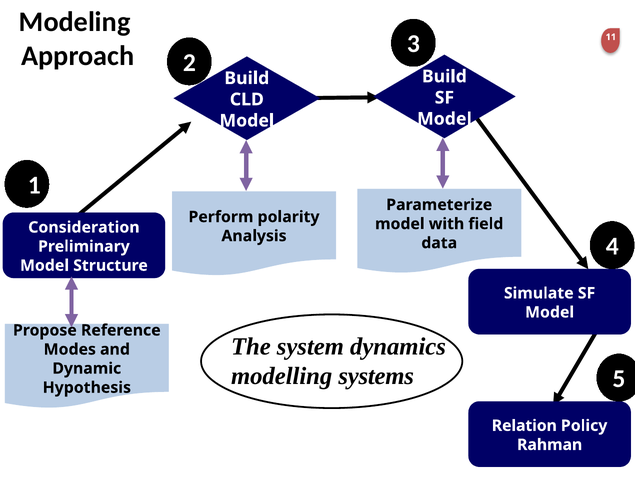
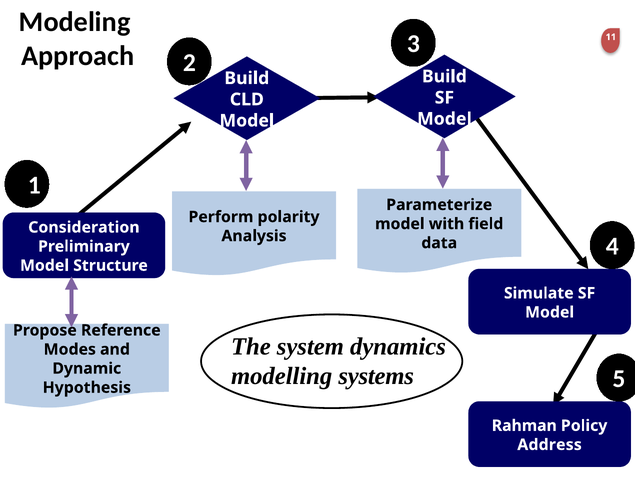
Relation: Relation -> Rahman
Rahman: Rahman -> Address
